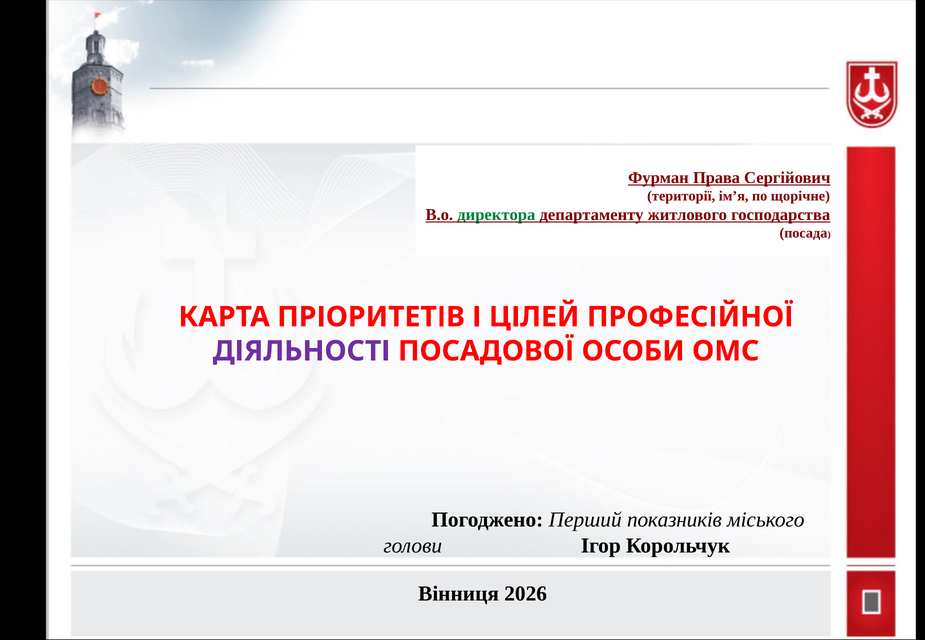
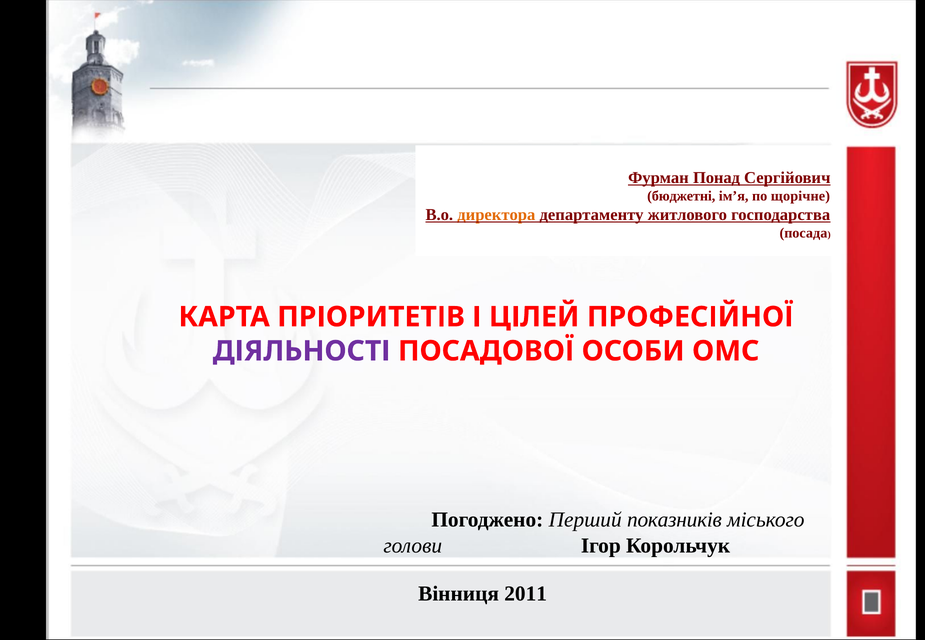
Права: Права -> Понад
території: території -> бюджетні
директора colour: green -> orange
2026: 2026 -> 2011
